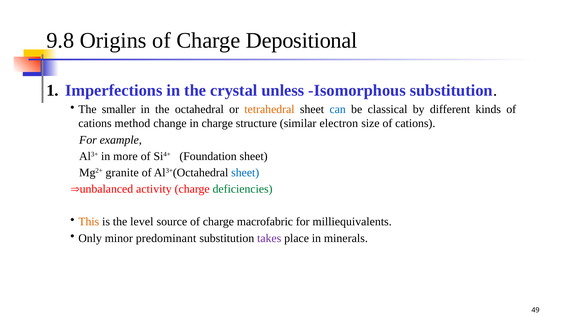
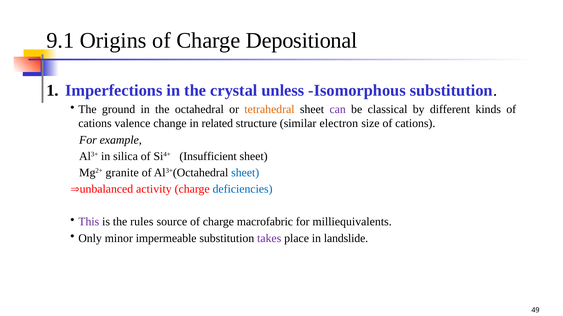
9.8: 9.8 -> 9.1
smaller: smaller -> ground
can colour: blue -> purple
method: method -> valence
in charge: charge -> related
more: more -> silica
Foundation: Foundation -> Insufficient
deficiencies colour: green -> blue
This colour: orange -> purple
level: level -> rules
predominant: predominant -> impermeable
minerals: minerals -> landslide
